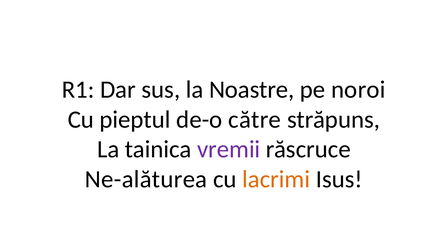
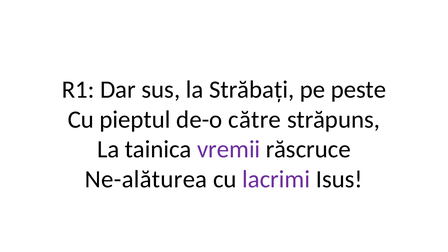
Noastre: Noastre -> Străbați
noroi: noroi -> peste
lacrimi colour: orange -> purple
